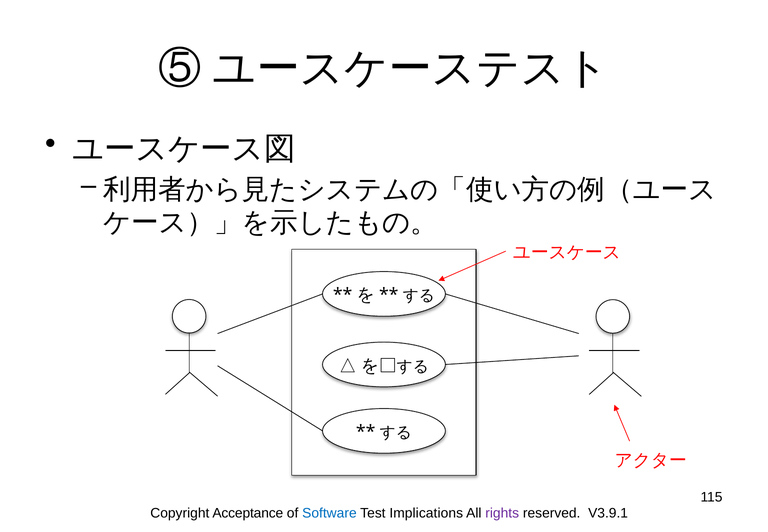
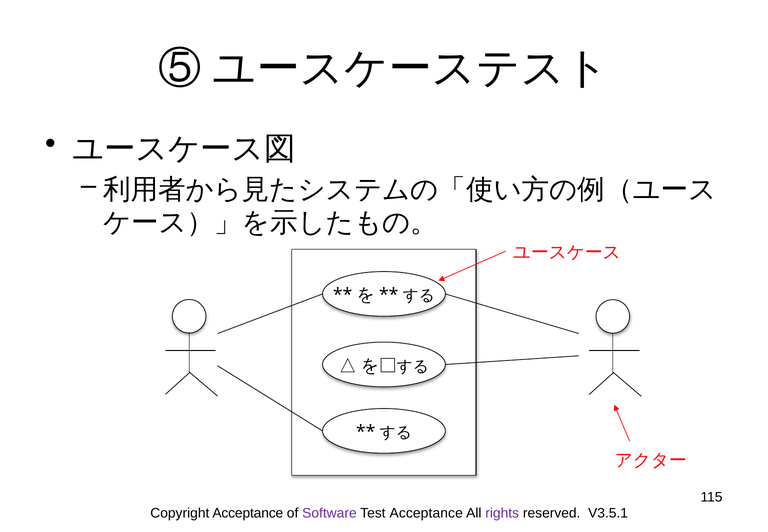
Software colour: blue -> purple
Test Implications: Implications -> Acceptance
V3.9.1: V3.9.1 -> V3.5.1
